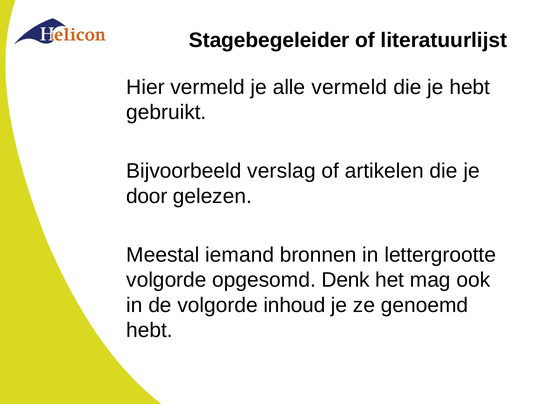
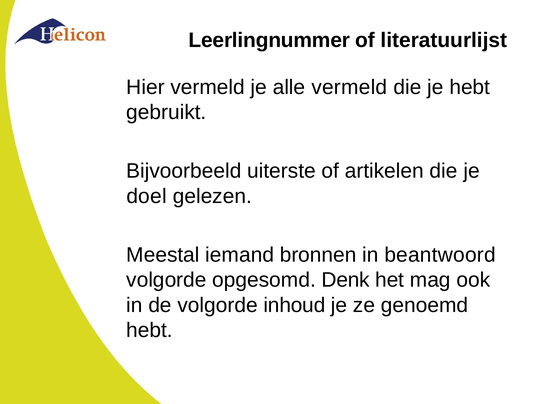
Stagebegeleider: Stagebegeleider -> Leerlingnummer
verslag: verslag -> uiterste
door: door -> doel
lettergrootte: lettergrootte -> beantwoord
